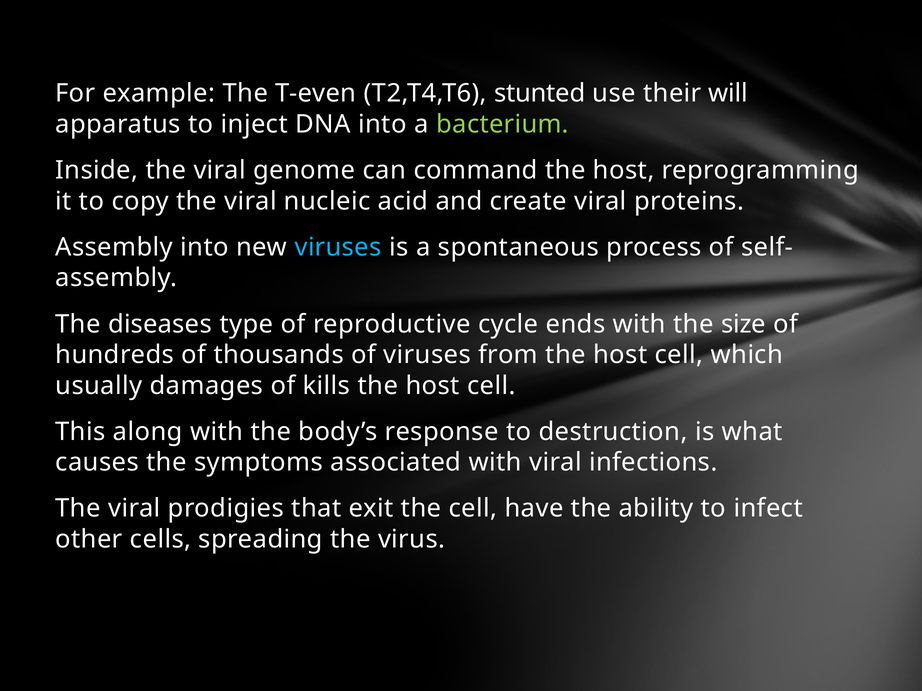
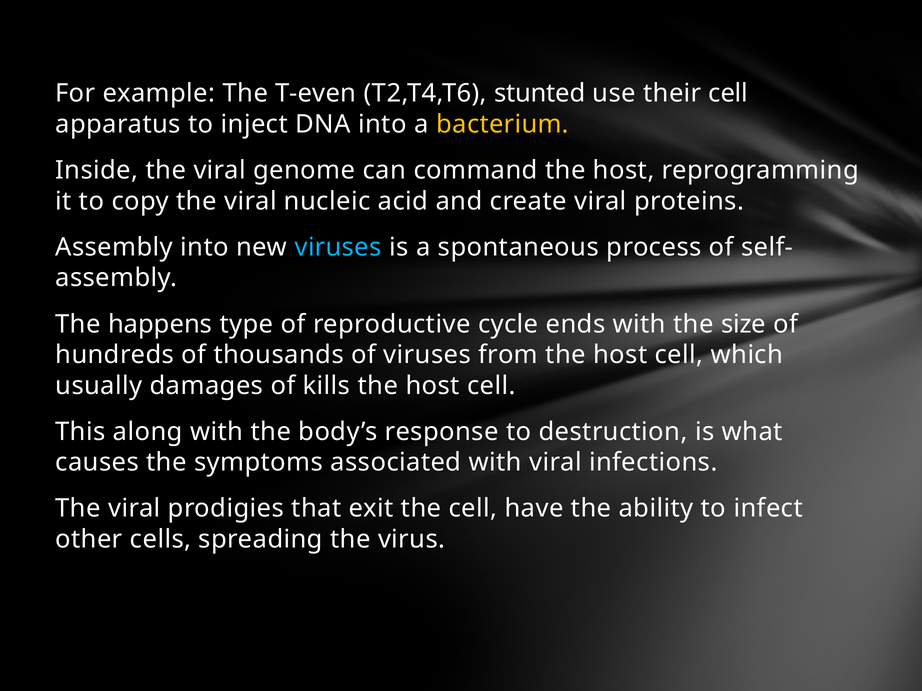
their will: will -> cell
bacterium colour: light green -> yellow
diseases: diseases -> happens
